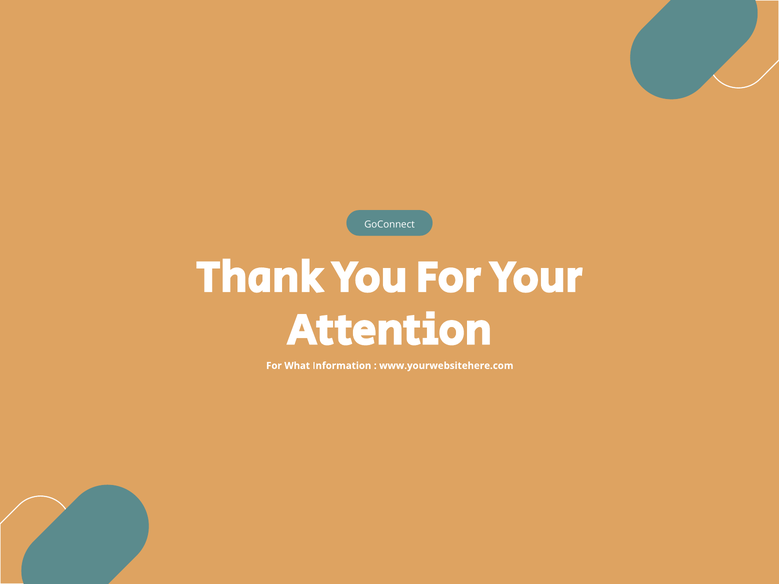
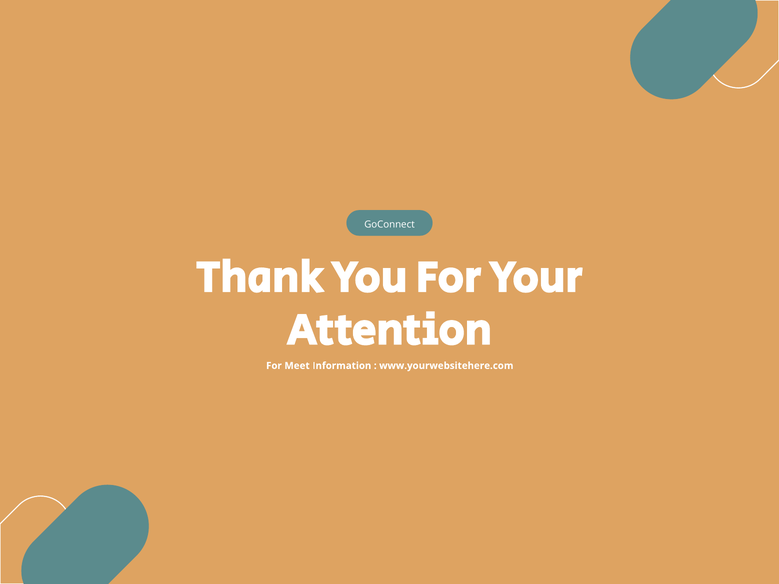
What: What -> Meet
